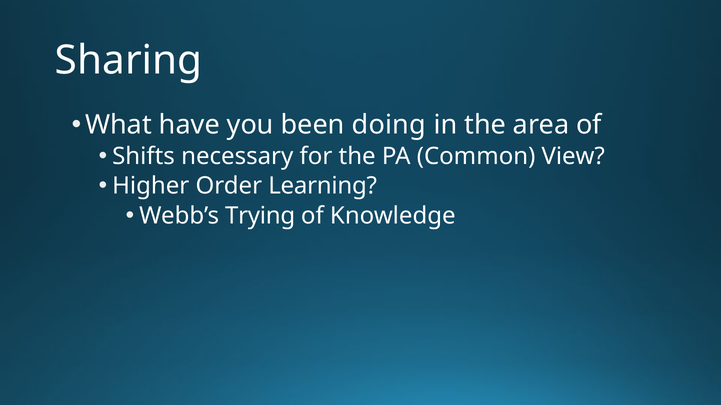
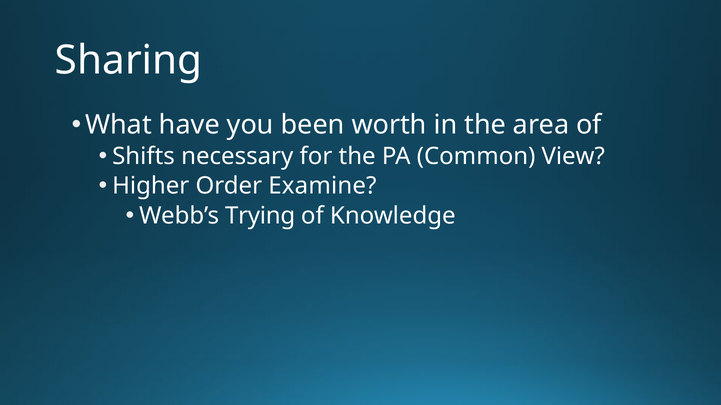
doing: doing -> worth
Learning: Learning -> Examine
